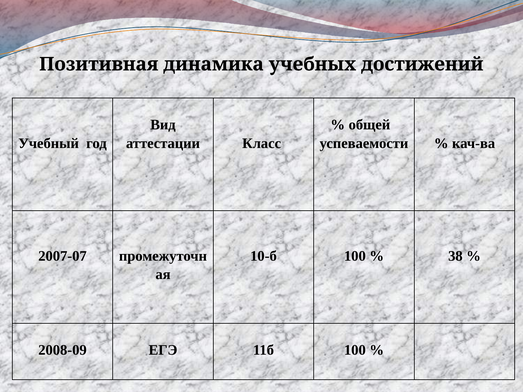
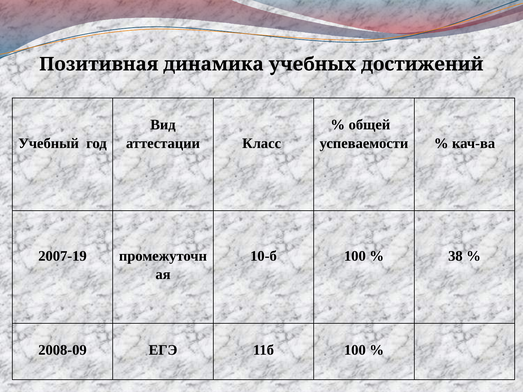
2007-07: 2007-07 -> 2007-19
